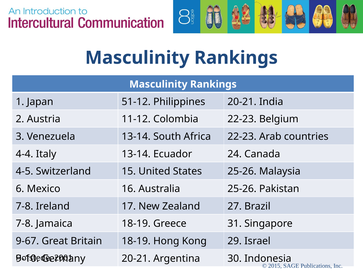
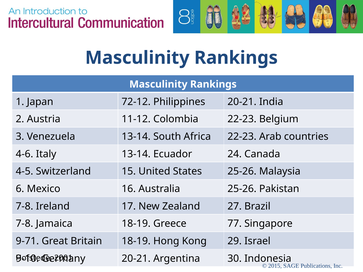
51-12: 51-12 -> 72-12
4-4: 4-4 -> 4-6
31: 31 -> 77
9-67: 9-67 -> 9-71
